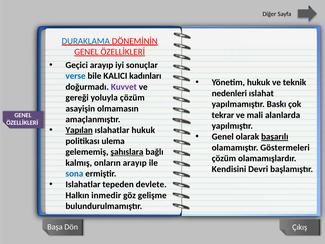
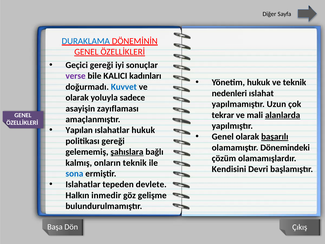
Geçici arayıp: arayıp -> gereği
verse colour: blue -> purple
Kuvvet colour: purple -> blue
gereği at (77, 98): gereği -> olarak
yoluyla çözüm: çözüm -> sadece
Baskı: Baskı -> Uzun
olmamasın: olmamasın -> zayıflaması
alanlarda underline: none -> present
Yapılan underline: present -> none
politikası ulema: ulema -> gereği
Göstermeleri: Göstermeleri -> Dönemindeki
onların arayıp: arayıp -> teknik
